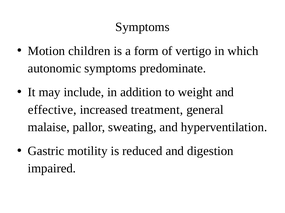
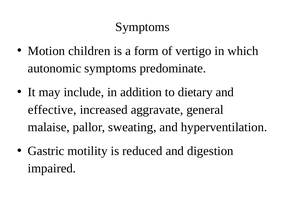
weight: weight -> dietary
treatment: treatment -> aggravate
